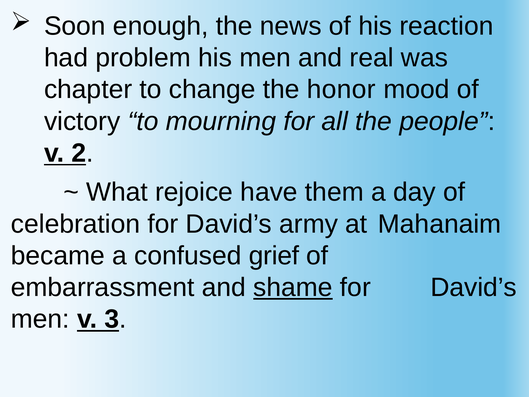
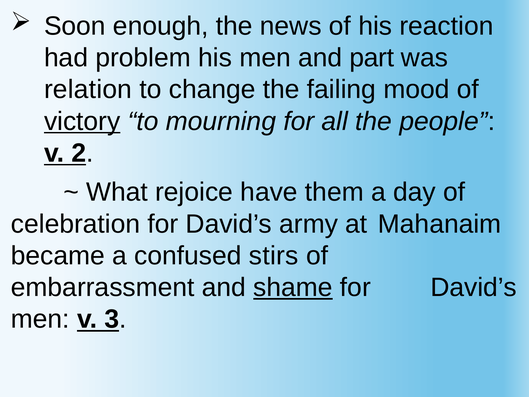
real: real -> part
chapter: chapter -> relation
honor: honor -> failing
victory underline: none -> present
grief: grief -> stirs
